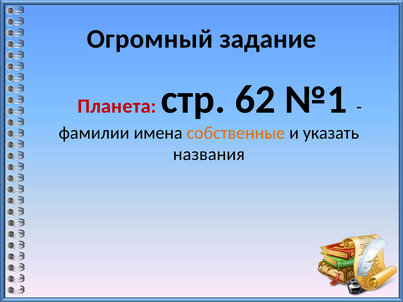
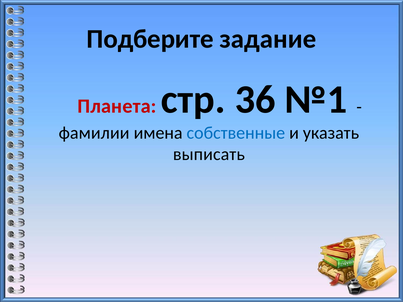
Огромный: Огромный -> Подберите
62: 62 -> 36
собственные colour: orange -> blue
названия: названия -> выписать
